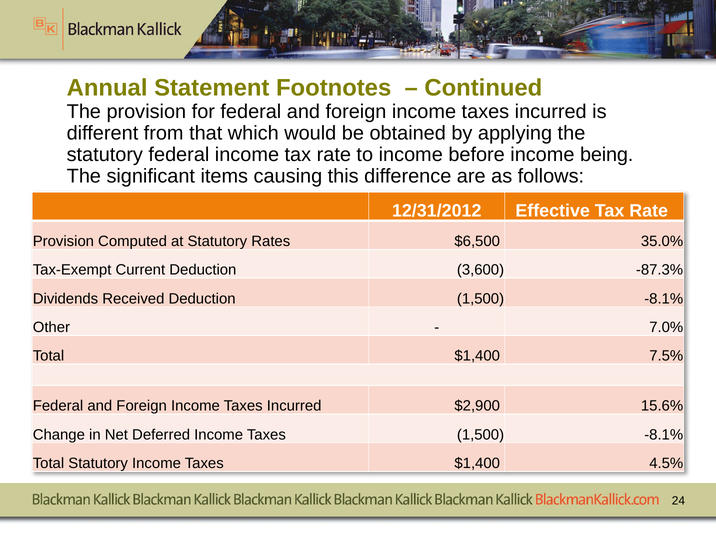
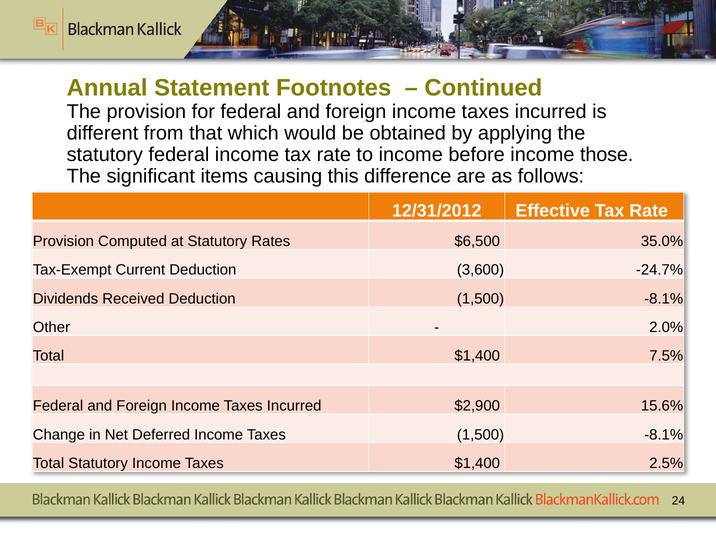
being: being -> those
-87.3%: -87.3% -> -24.7%
7.0%: 7.0% -> 2.0%
4.5%: 4.5% -> 2.5%
